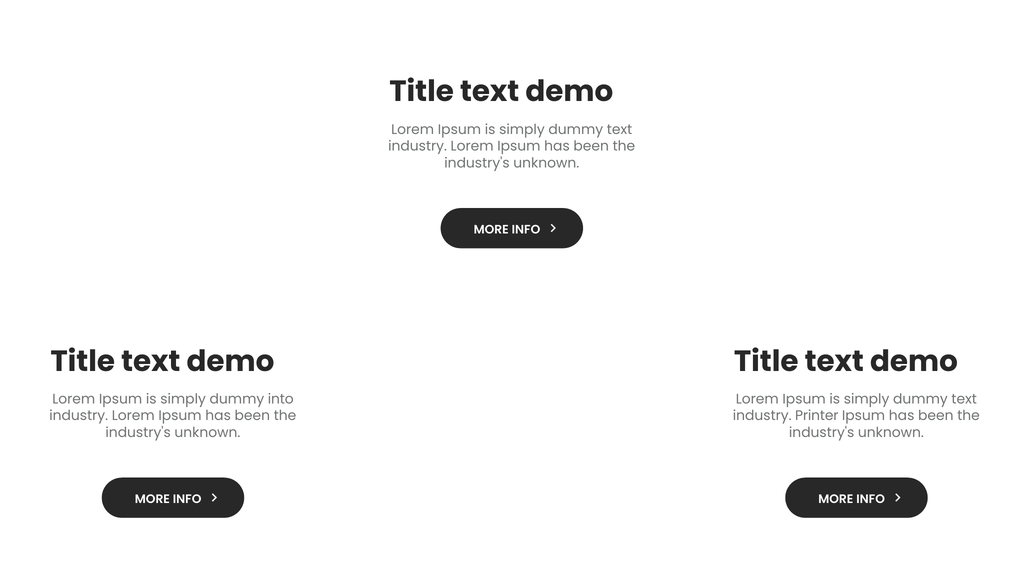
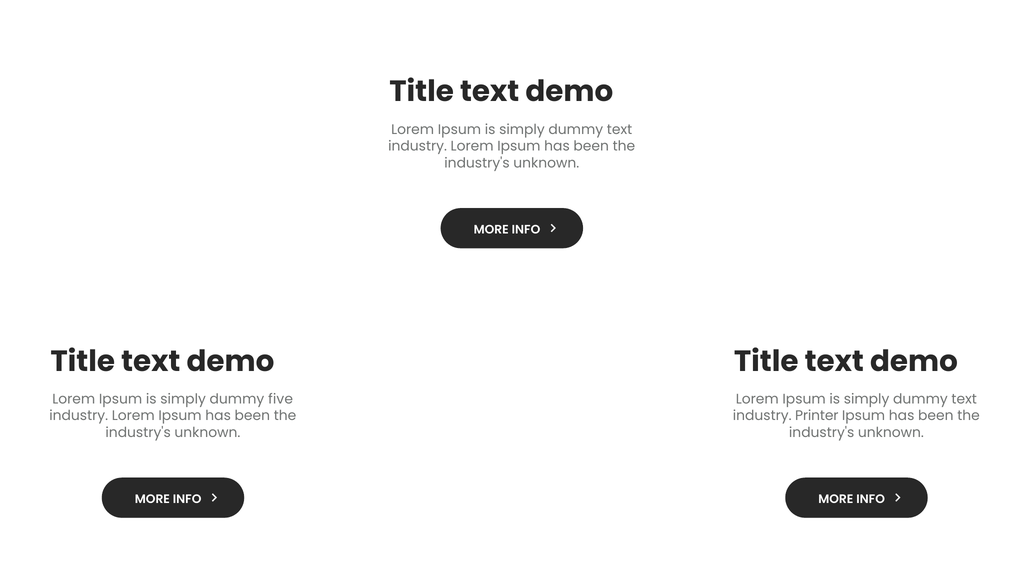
into: into -> five
